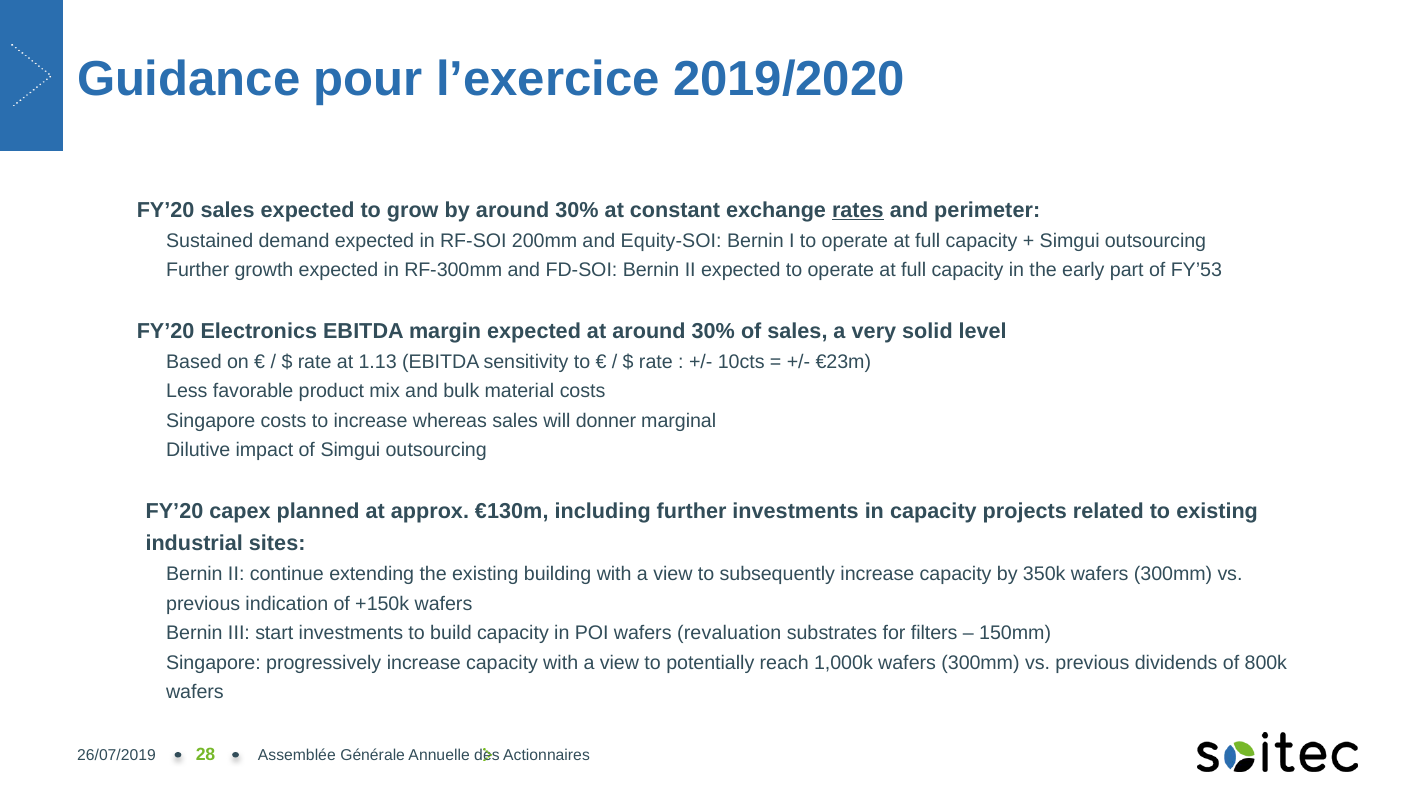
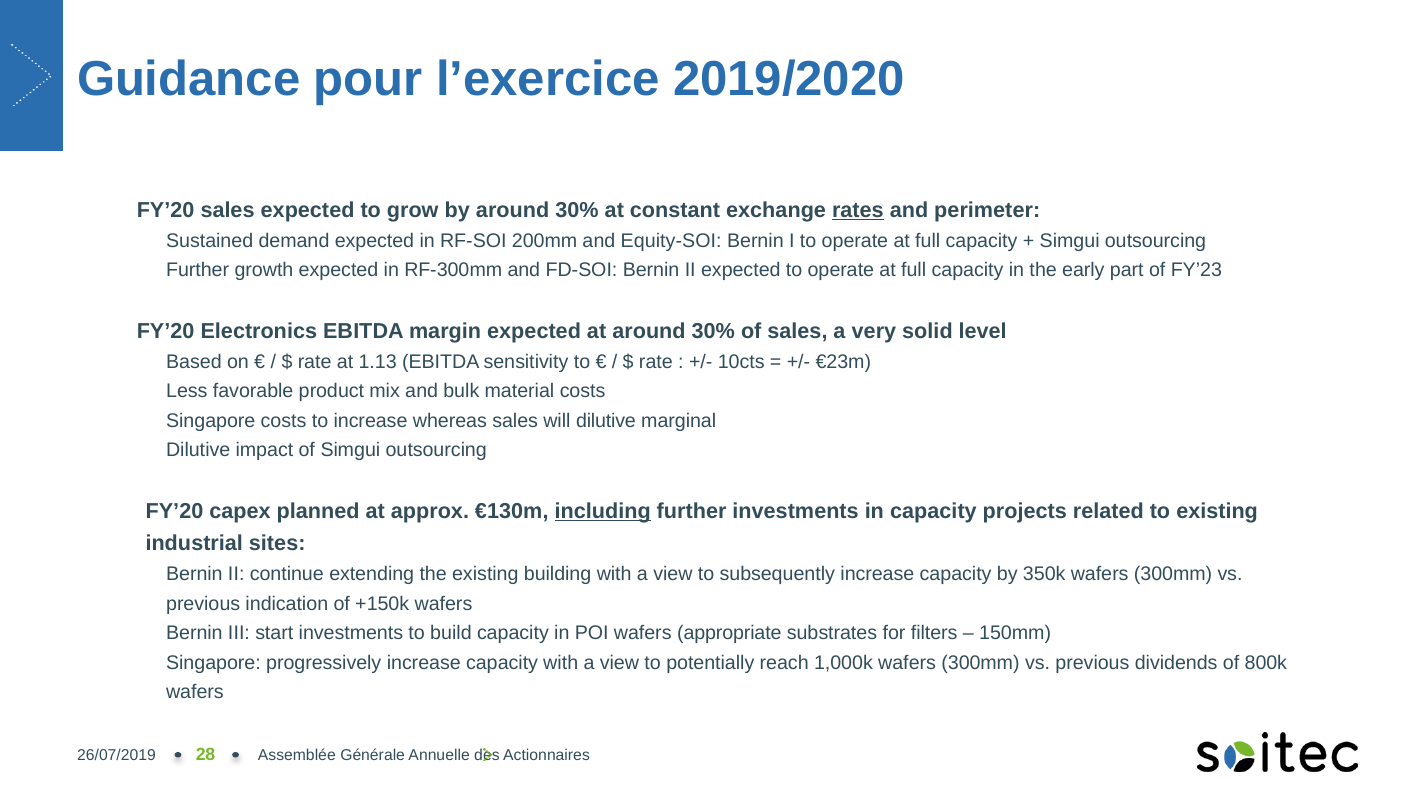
FY’53: FY’53 -> FY’23
will donner: donner -> dilutive
including underline: none -> present
revaluation: revaluation -> appropriate
